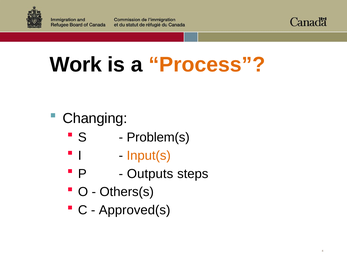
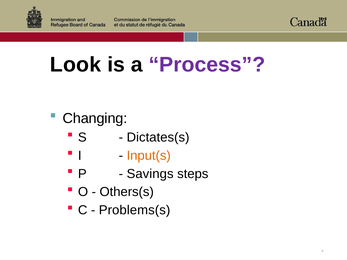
Work: Work -> Look
Process colour: orange -> purple
Problem(s: Problem(s -> Dictates(s
Outputs: Outputs -> Savings
Approved(s: Approved(s -> Problems(s
